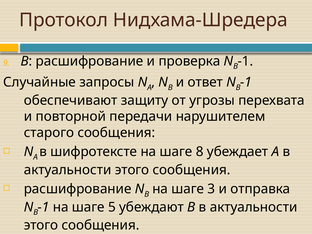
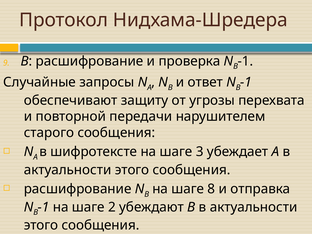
8: 8 -> 3
3: 3 -> 8
5: 5 -> 2
